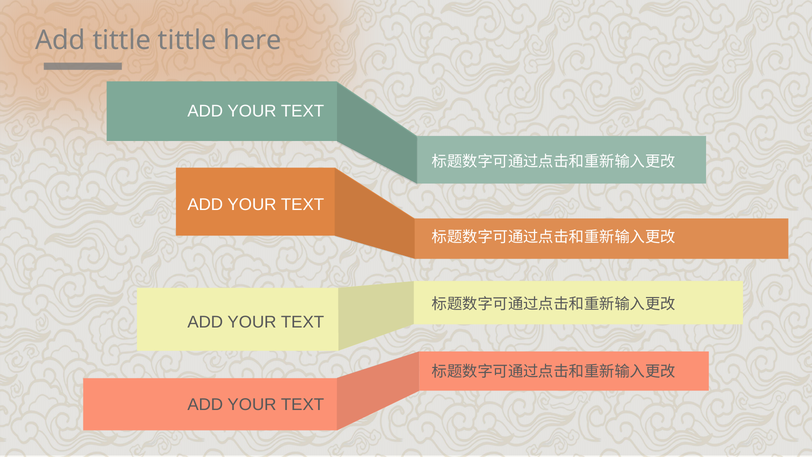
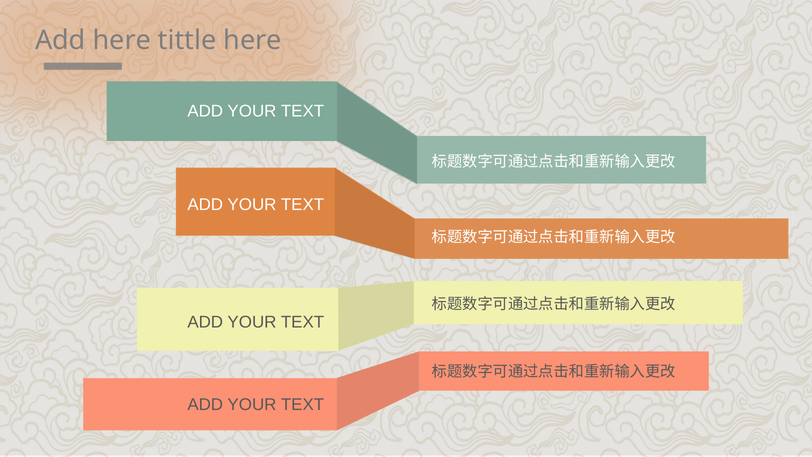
Add tittle: tittle -> here
